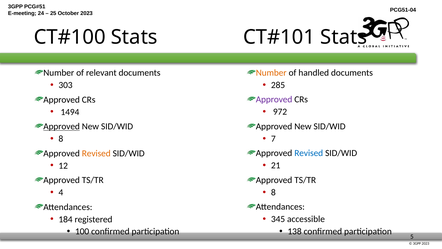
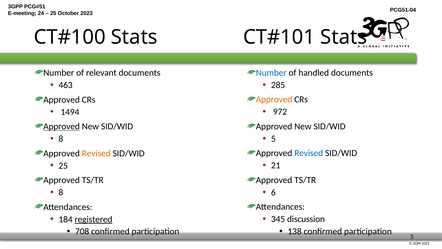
Number at (271, 73) colour: orange -> blue
303: 303 -> 463
Approved at (274, 99) colour: purple -> orange
7 at (273, 138): 7 -> 5
12 at (63, 165): 12 -> 25
8 at (273, 192): 8 -> 6
4 at (61, 192): 4 -> 8
accessible: accessible -> discussion
registered underline: none -> present
100: 100 -> 708
